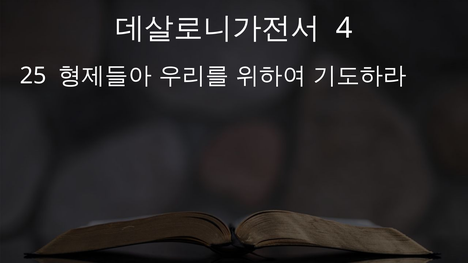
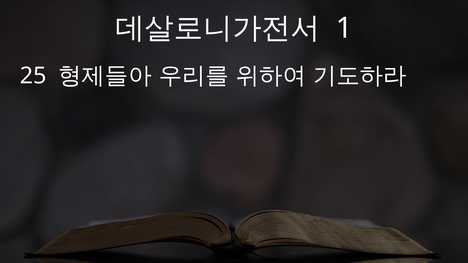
4: 4 -> 1
